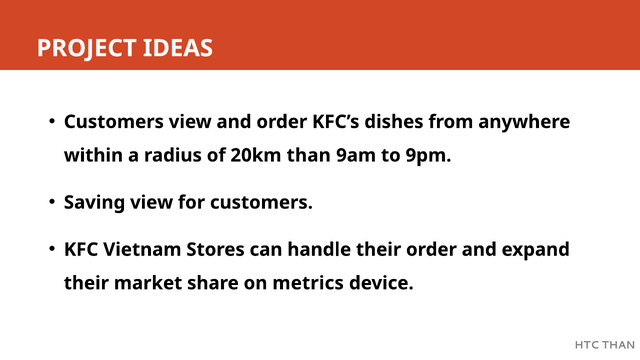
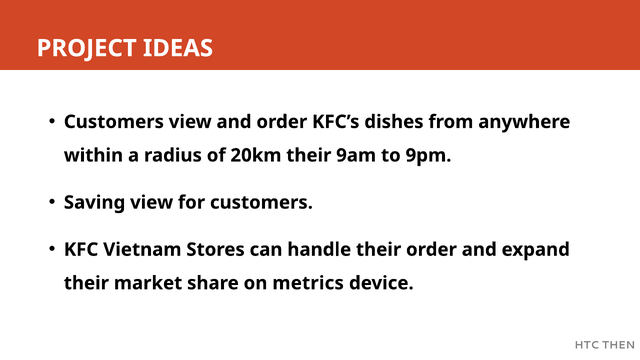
20km than: than -> their
HTC THAN: THAN -> THEN
